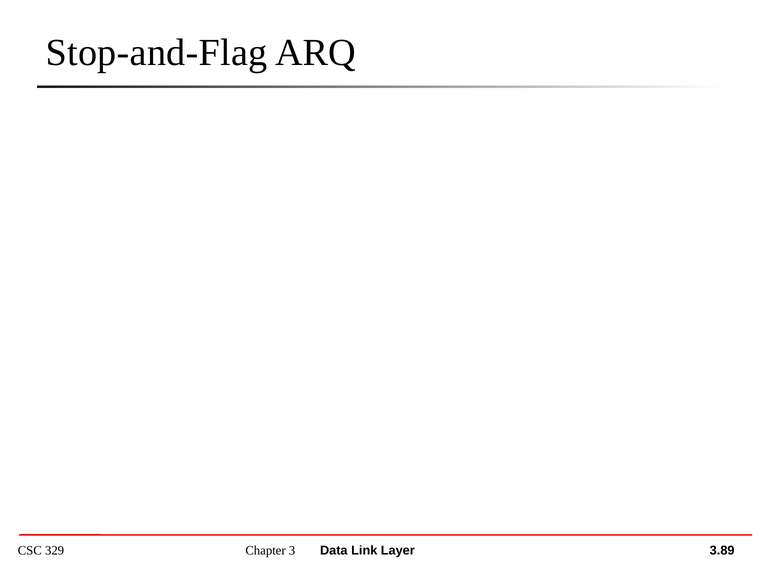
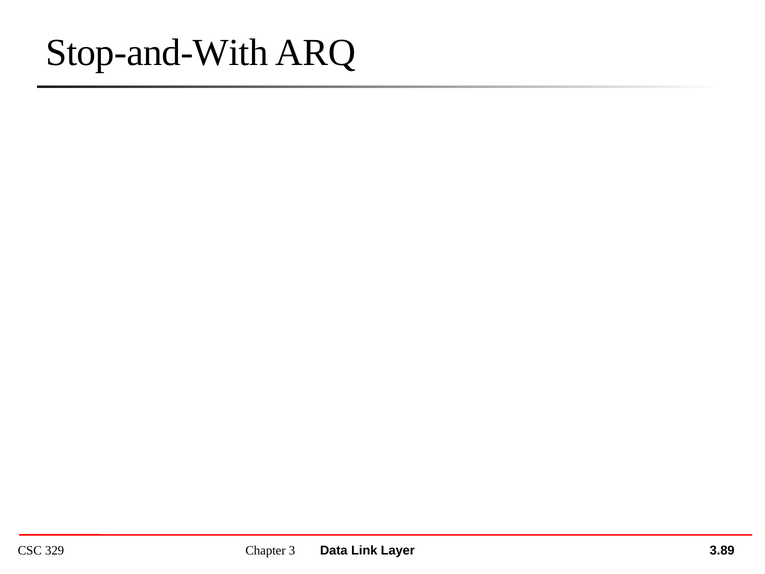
Stop-and-Flag: Stop-and-Flag -> Stop-and-With
